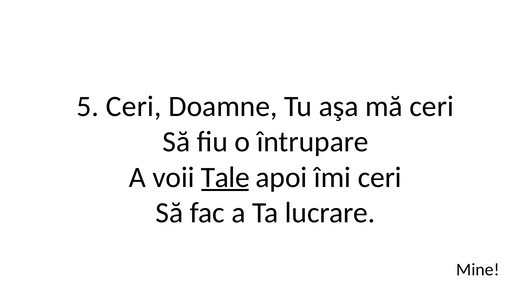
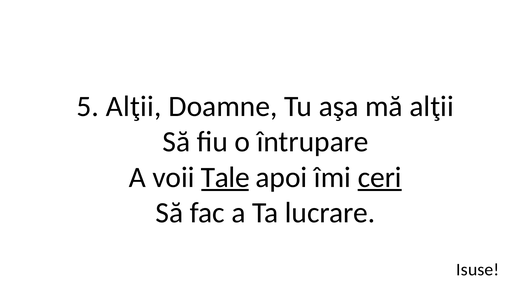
5 Ceri: Ceri -> Alţii
mă ceri: ceri -> alţii
ceri at (380, 177) underline: none -> present
Mine: Mine -> Isuse
